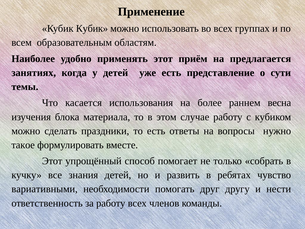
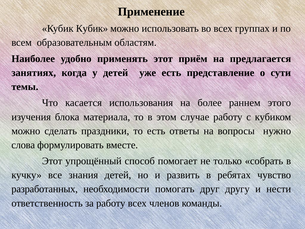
весна: весна -> этого
такое: такое -> слова
вариативными: вариативными -> разработанных
